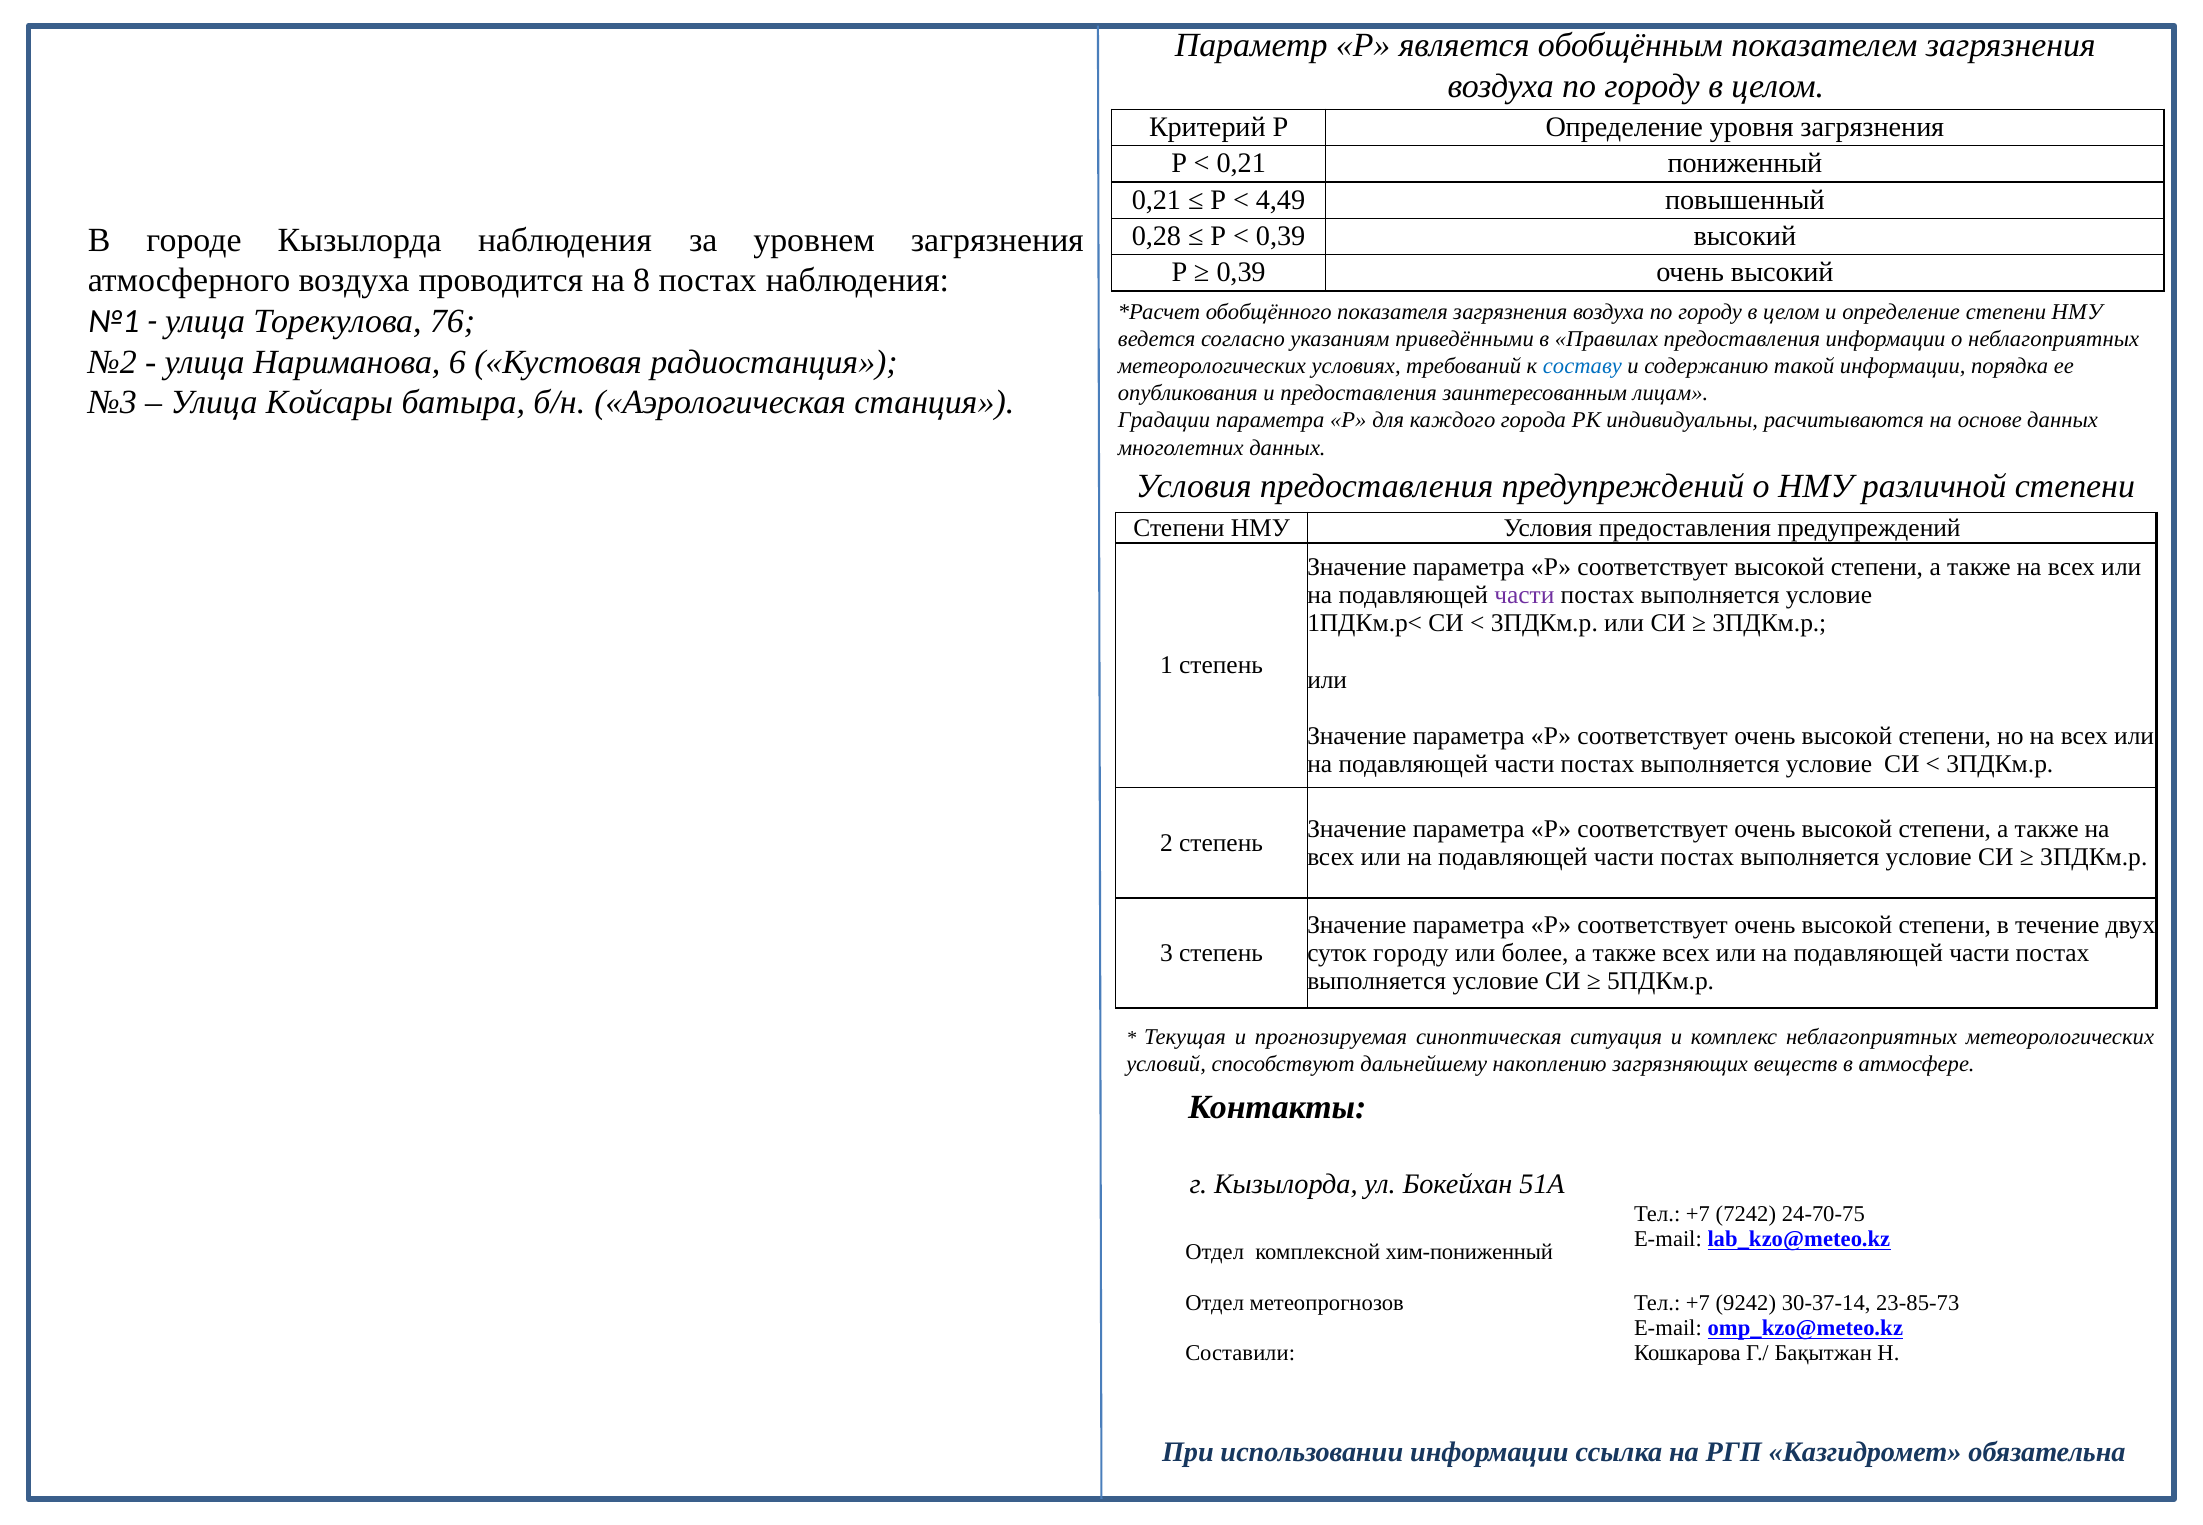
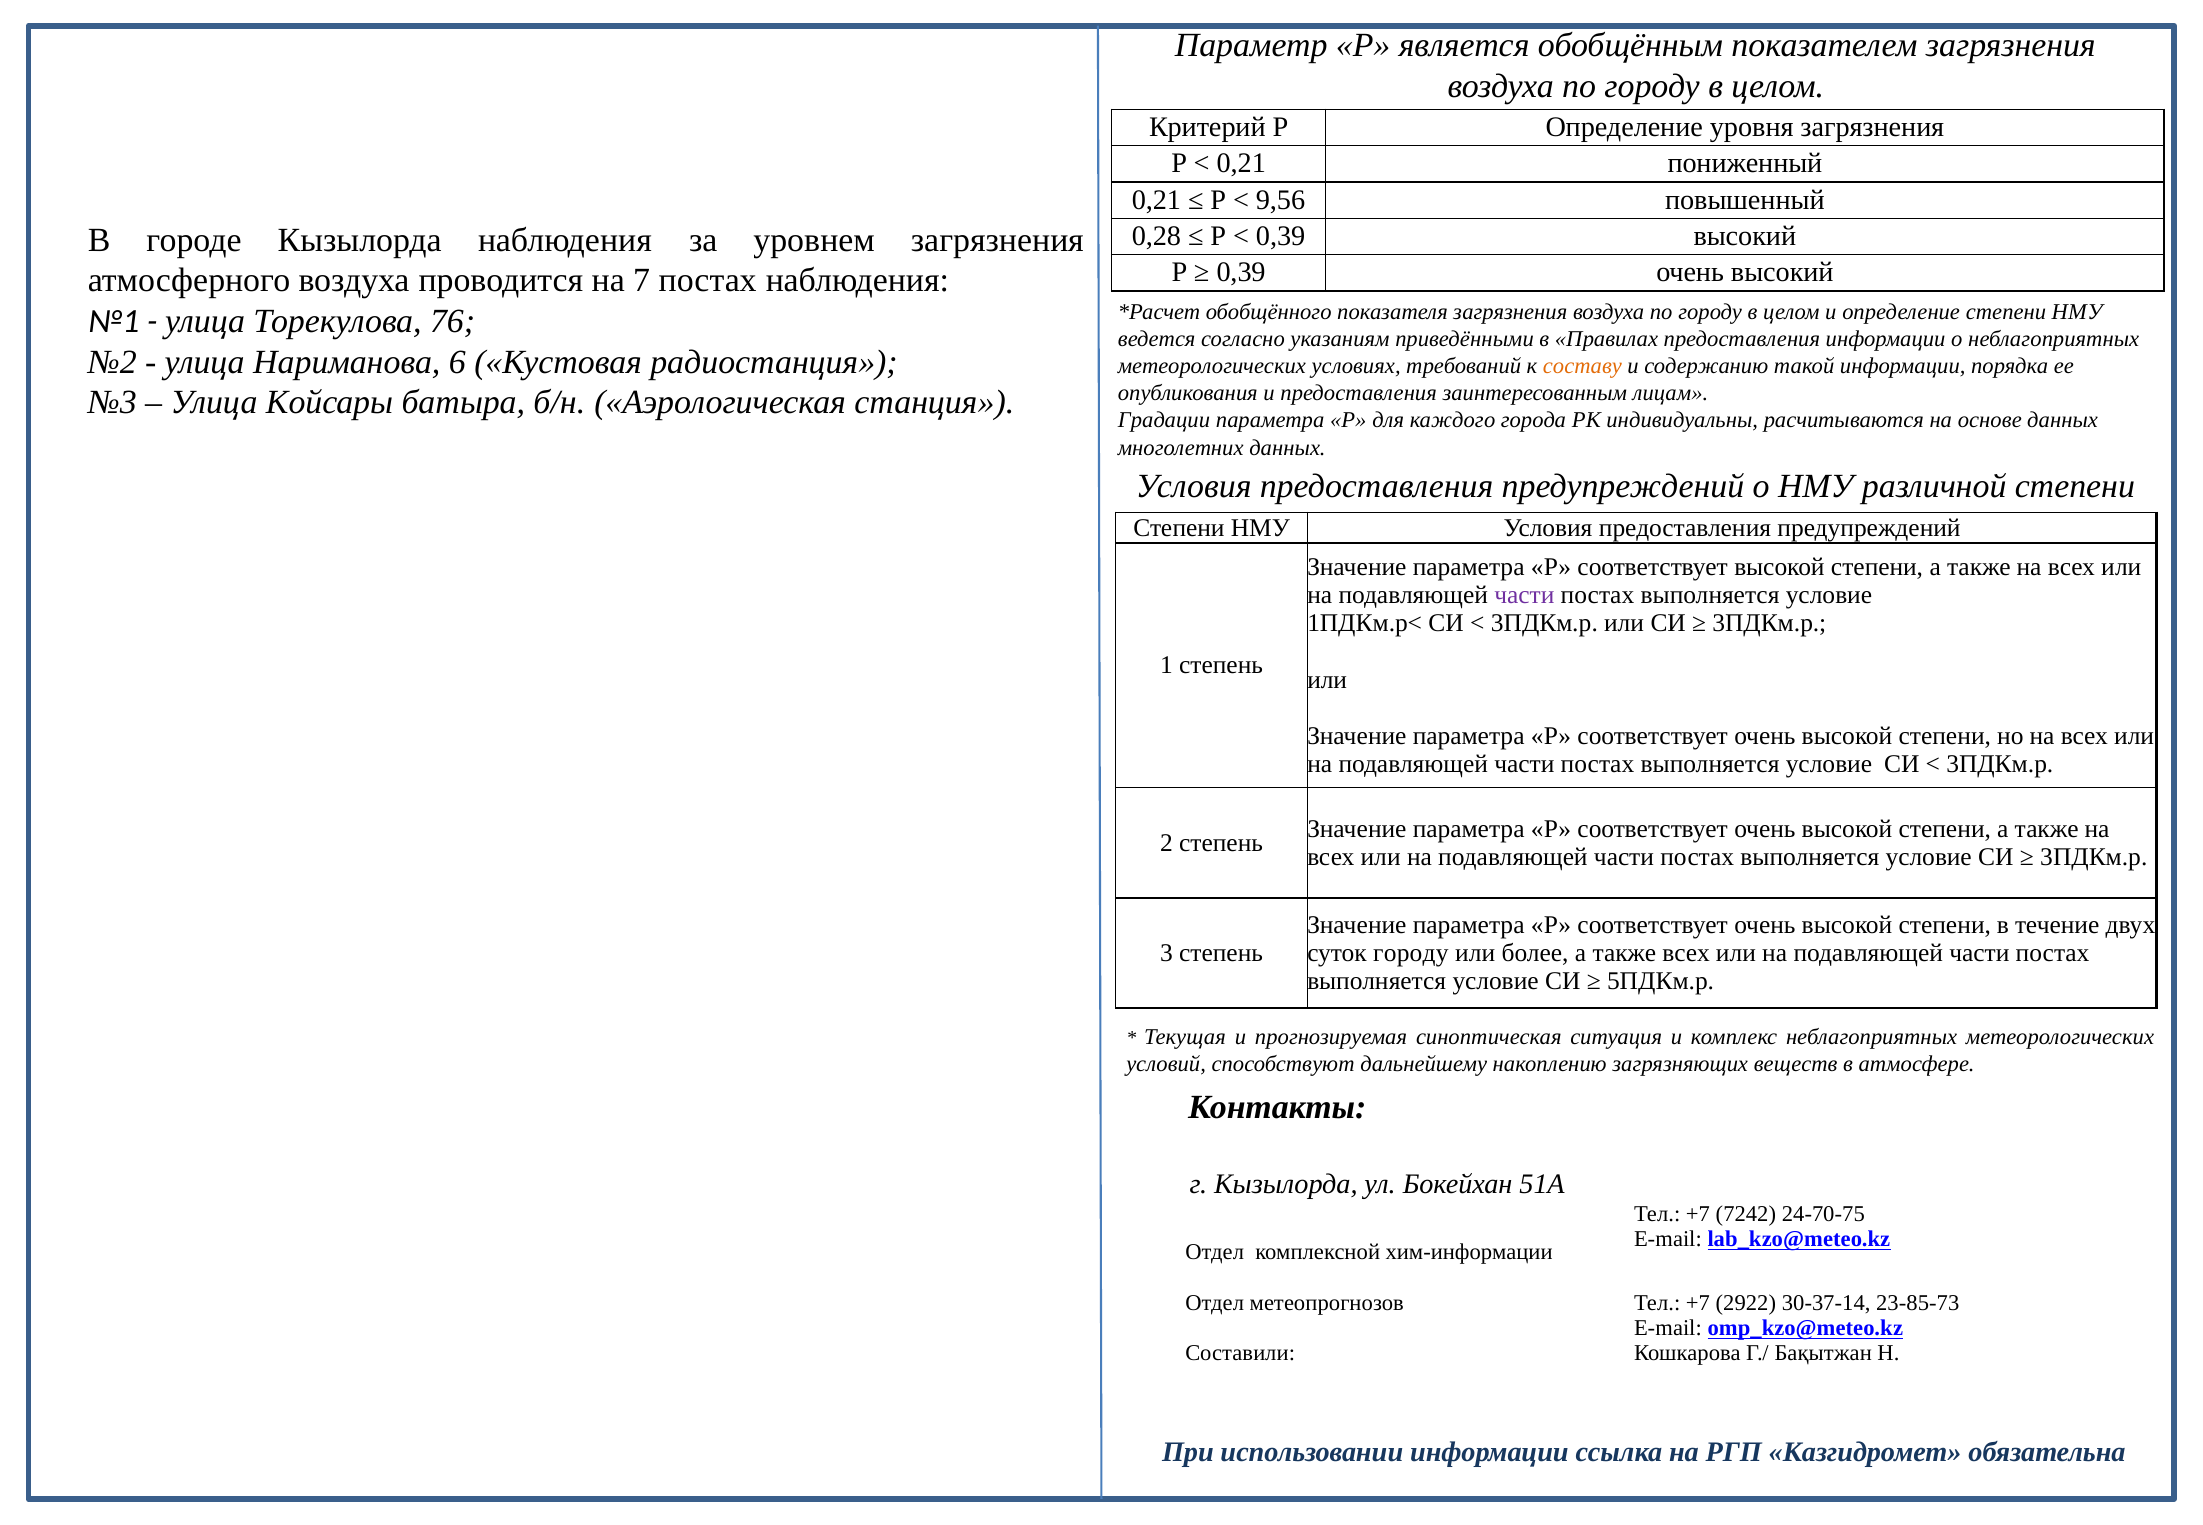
4,49: 4,49 -> 9,56
8: 8 -> 7
составу colour: blue -> orange
хим-пониженный: хим-пониженный -> хим-информации
9242: 9242 -> 2922
